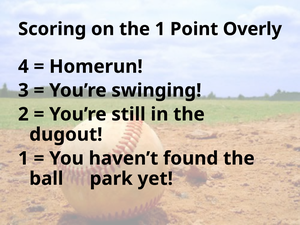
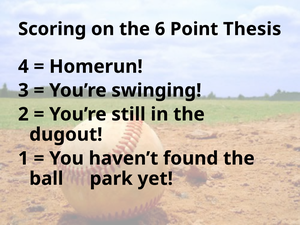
the 1: 1 -> 6
Overly: Overly -> Thesis
